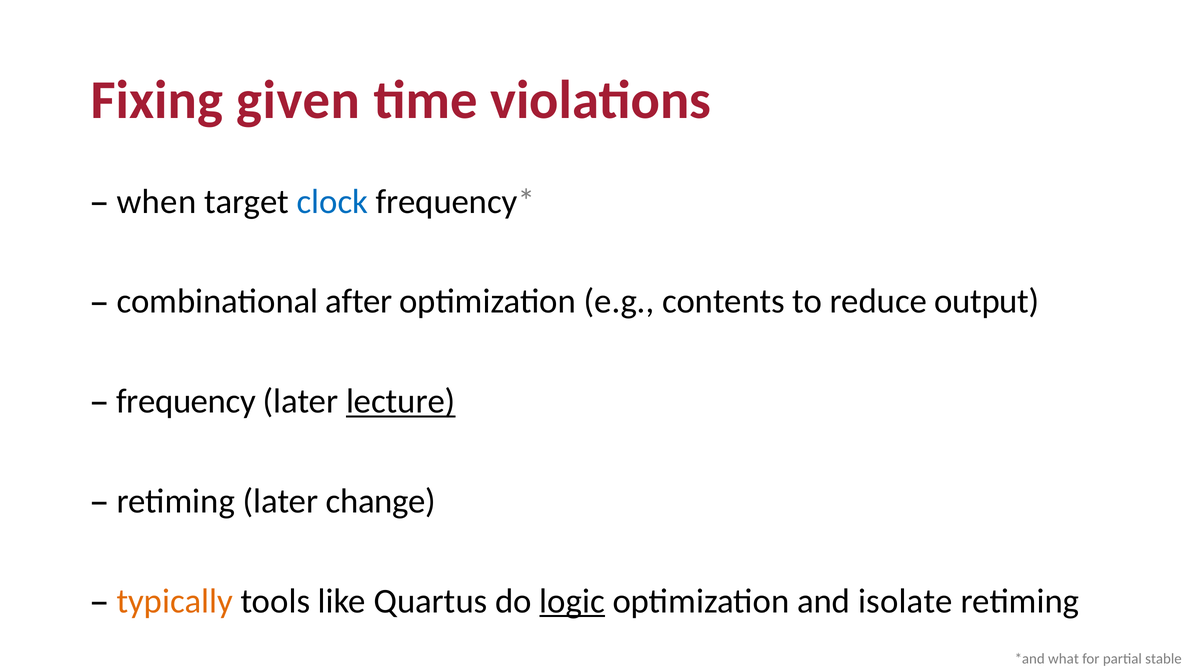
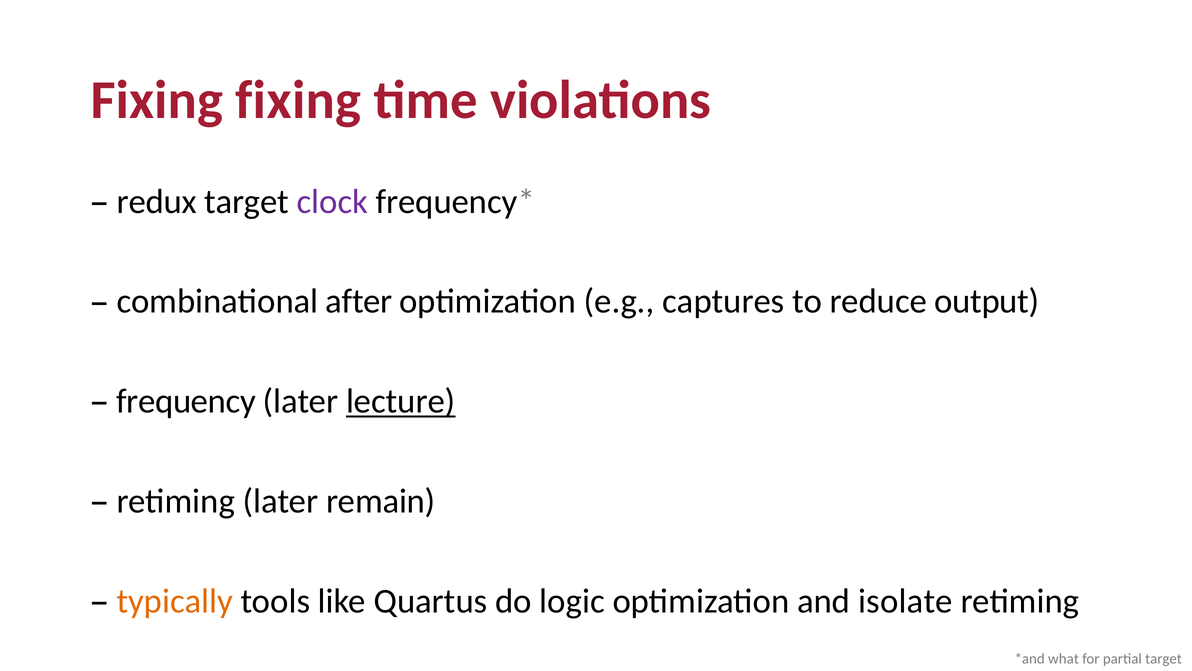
Fixing given: given -> fixing
when: when -> redux
clock colour: blue -> purple
contents: contents -> captures
change: change -> remain
logic underline: present -> none
partial stable: stable -> target
